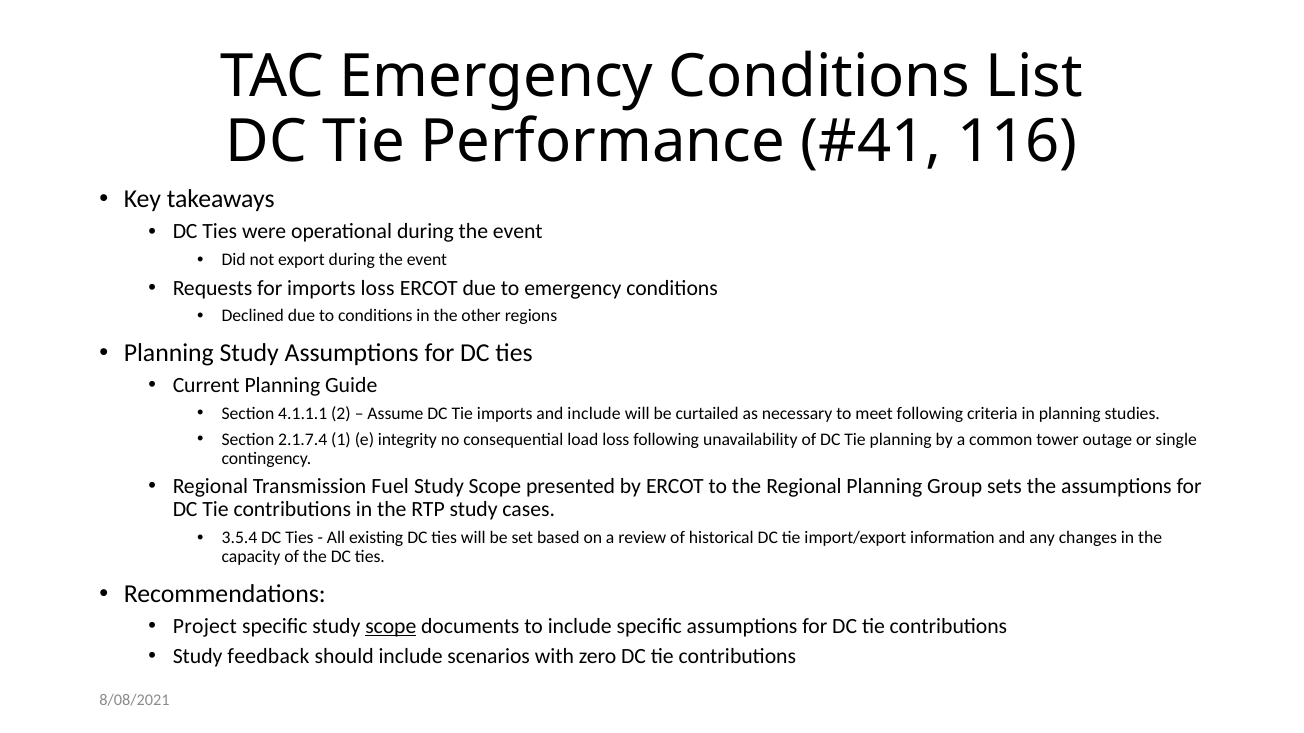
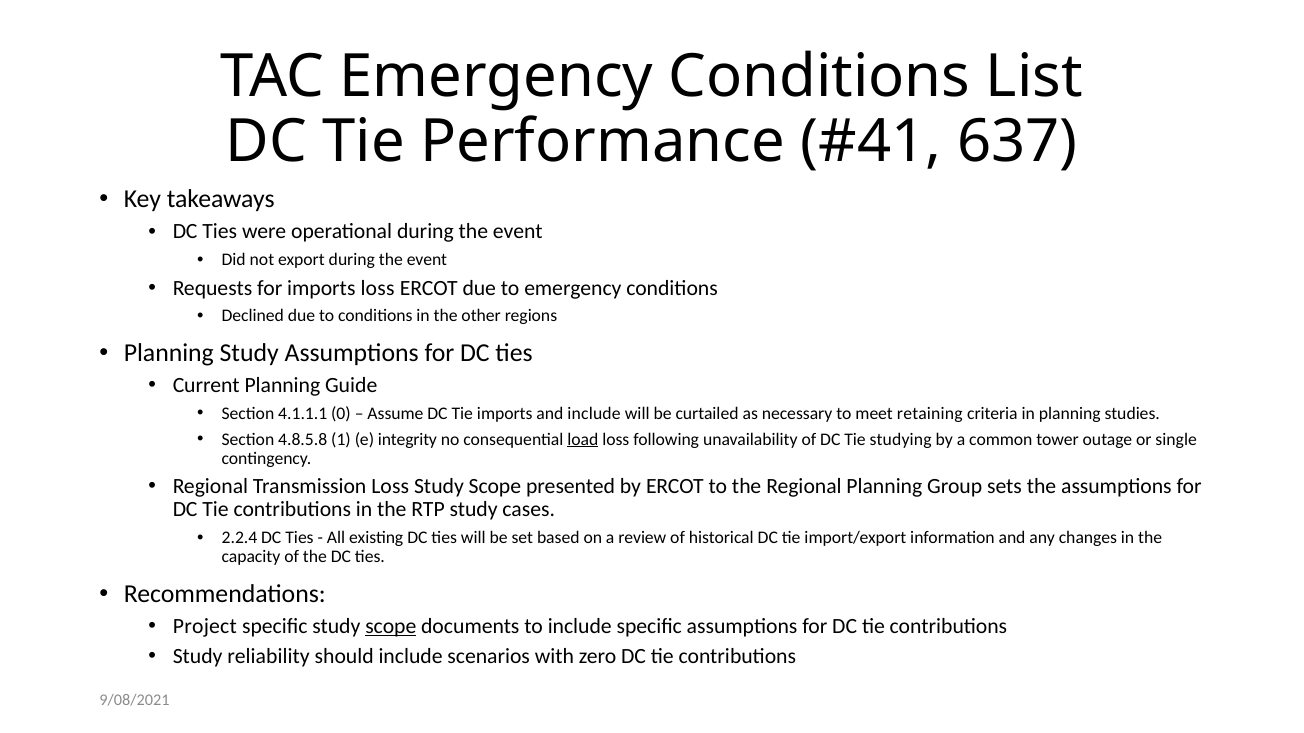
116: 116 -> 637
2: 2 -> 0
meet following: following -> retaining
2.1.7.4: 2.1.7.4 -> 4.8.5.8
load underline: none -> present
Tie planning: planning -> studying
Transmission Fuel: Fuel -> Loss
3.5.4: 3.5.4 -> 2.2.4
feedback: feedback -> reliability
8/08/2021: 8/08/2021 -> 9/08/2021
